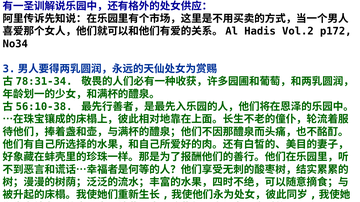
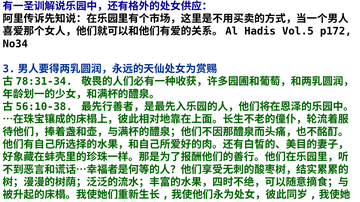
Vol.2: Vol.2 -> Vol.5
